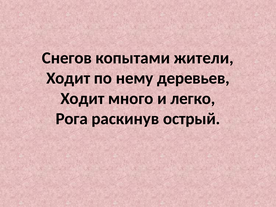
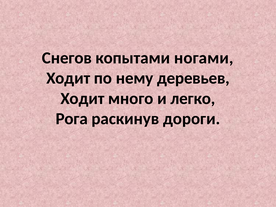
жители: жители -> ногами
острый: острый -> дороги
